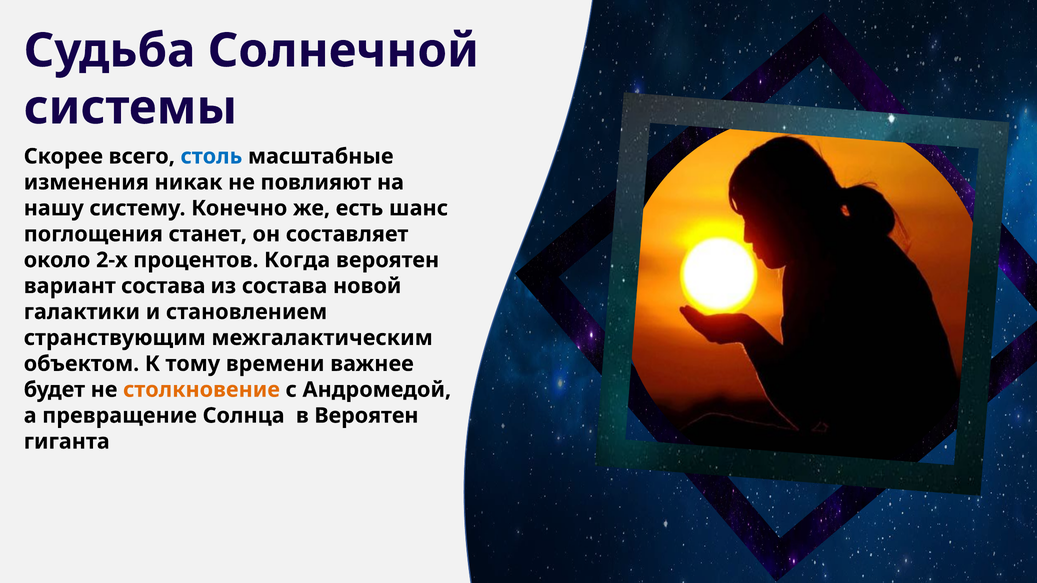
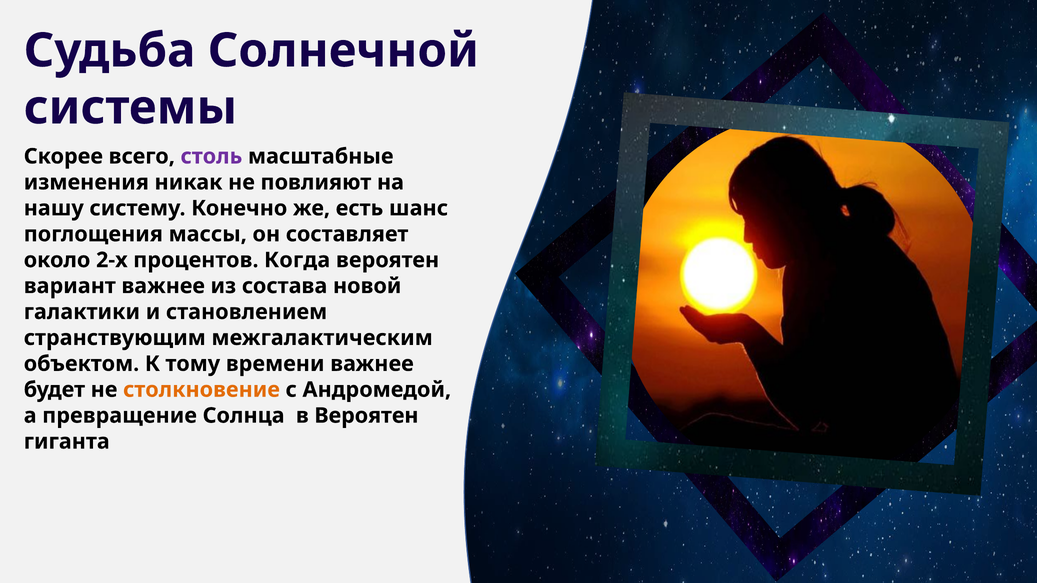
столь colour: blue -> purple
станет: станет -> массы
вариант состава: состава -> важнее
